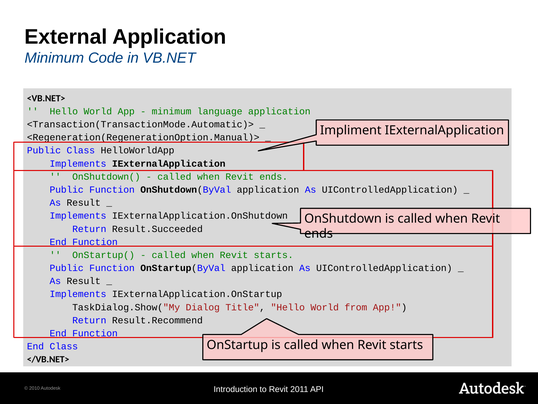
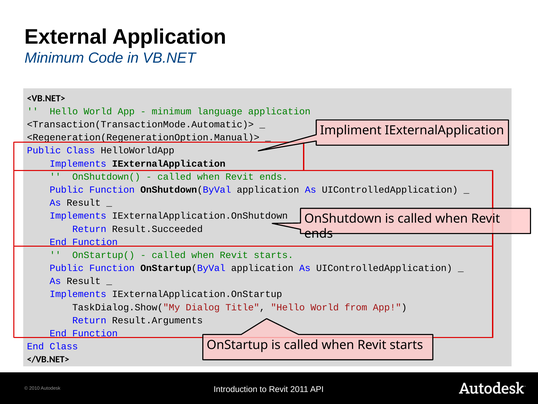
Result.Recommend: Result.Recommend -> Result.Arguments
